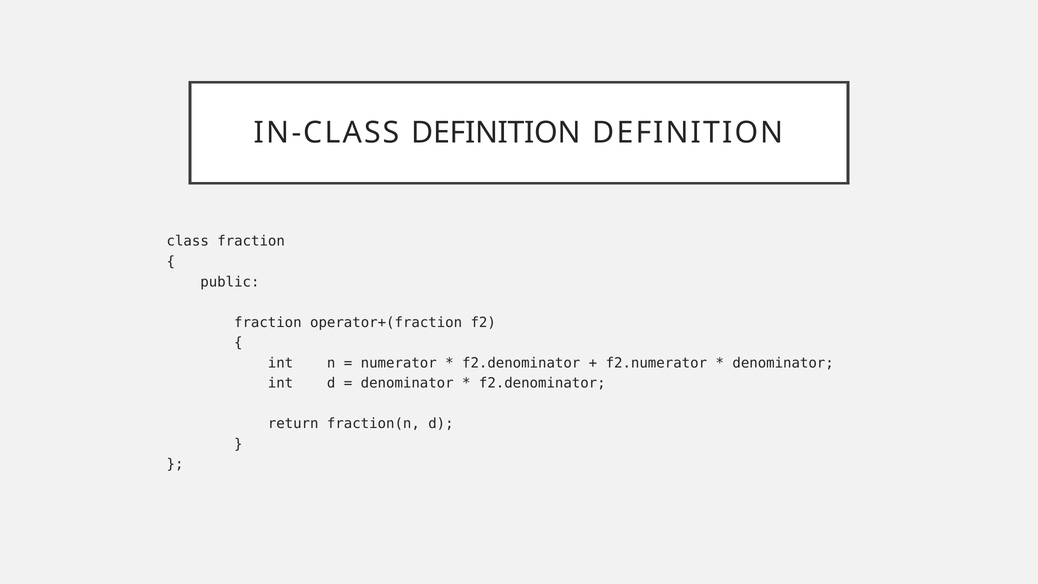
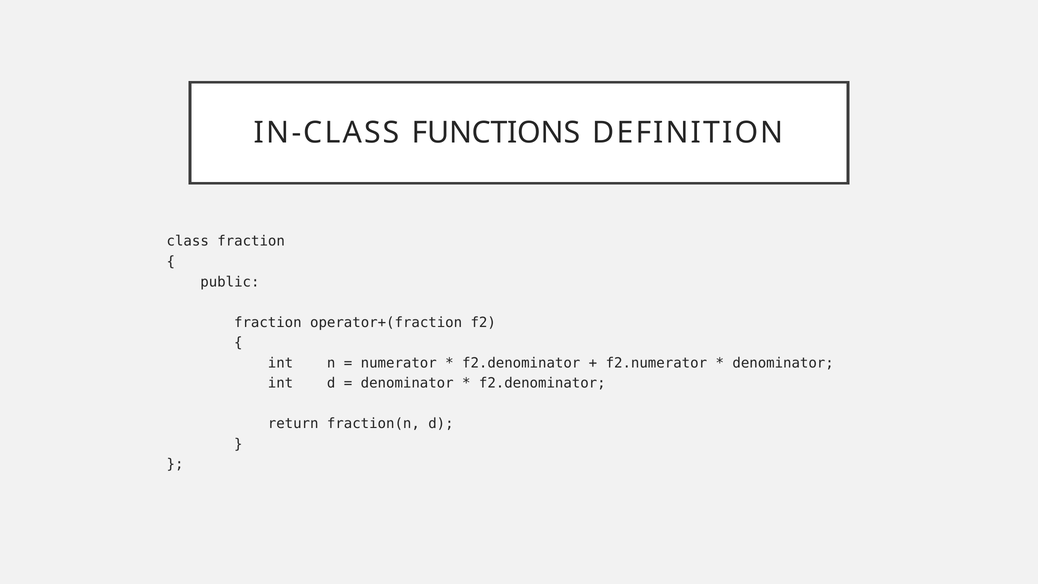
IN-CLASS DEFINITION: DEFINITION -> FUNCTIONS
